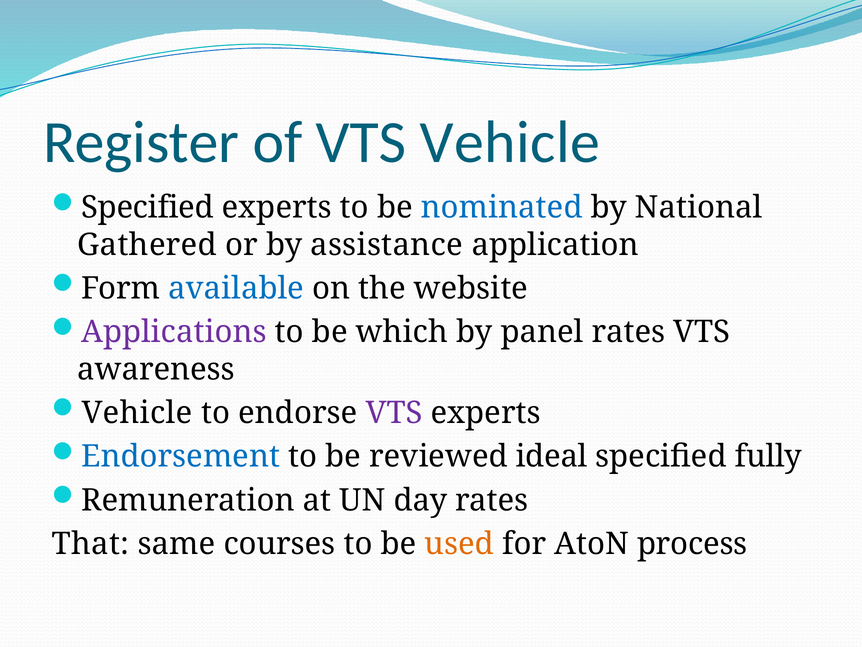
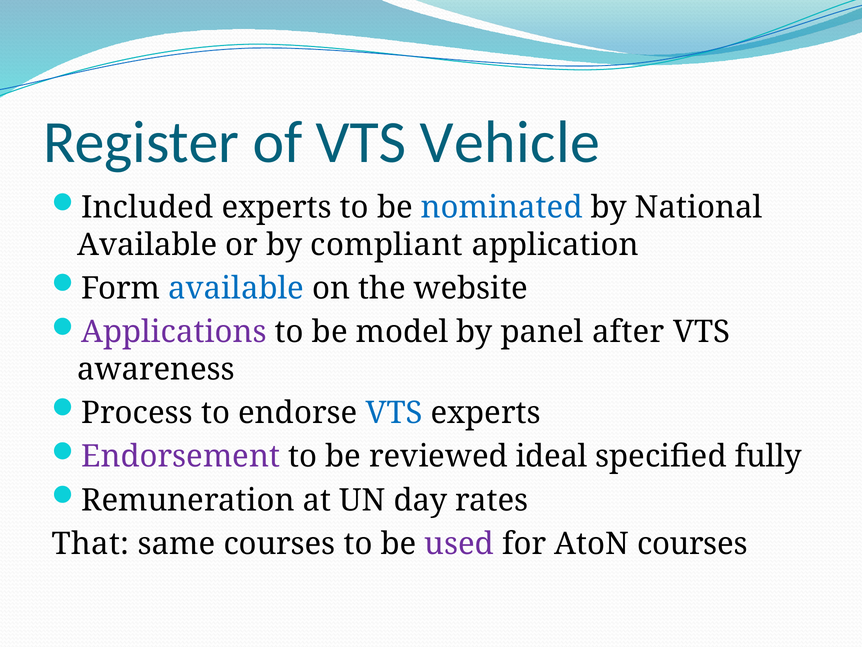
Specified at (148, 208): Specified -> Included
Gathered at (147, 245): Gathered -> Available
assistance: assistance -> compliant
which: which -> model
panel rates: rates -> after
Vehicle at (137, 413): Vehicle -> Process
VTS at (394, 413) colour: purple -> blue
Endorsement colour: blue -> purple
used colour: orange -> purple
AtoN process: process -> courses
